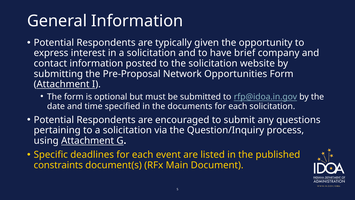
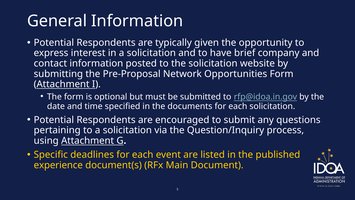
constraints: constraints -> experience
